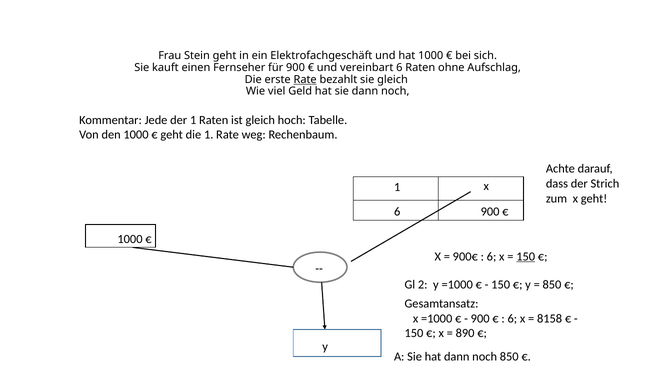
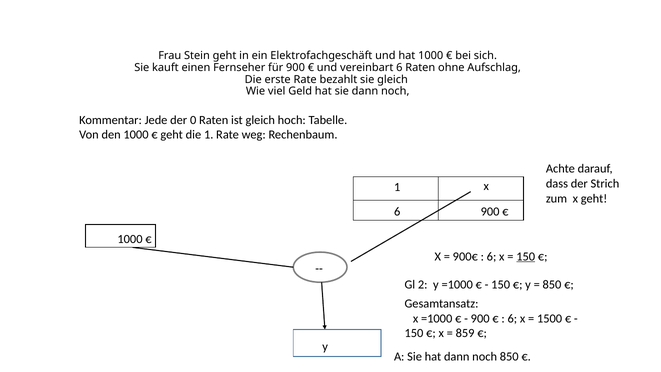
Rate at (305, 79) underline: present -> none
der 1: 1 -> 0
8158: 8158 -> 1500
890: 890 -> 859
